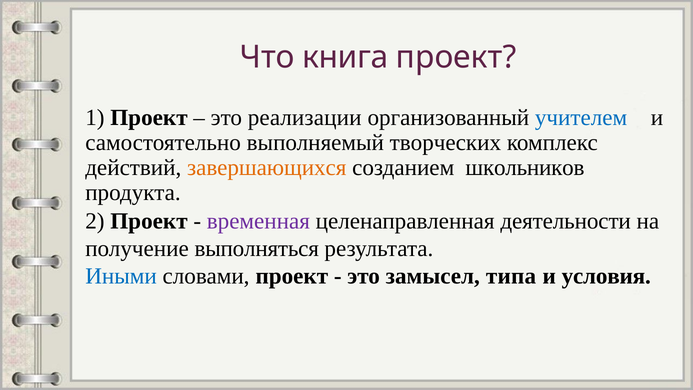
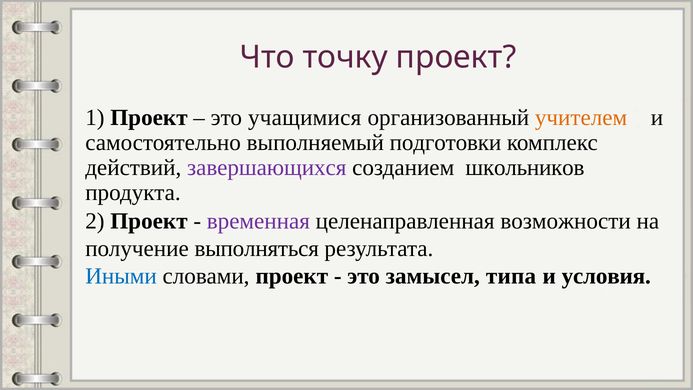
книга: книга -> точку
реализации: реализации -> учащимися
учителем colour: blue -> orange
творческих: творческих -> подготовки
завершающихся colour: orange -> purple
деятельности: деятельности -> возможности
